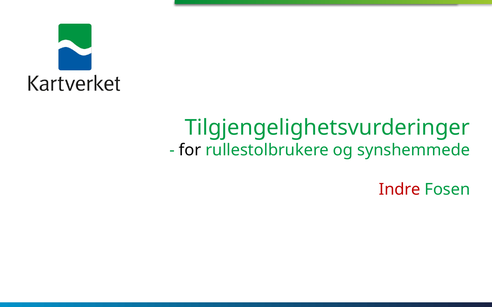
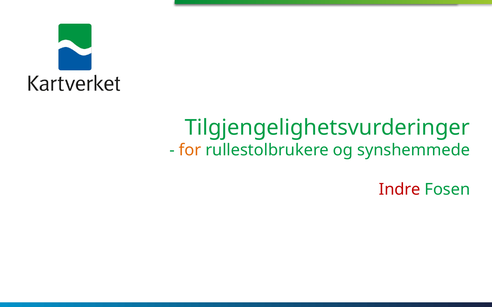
for colour: black -> orange
